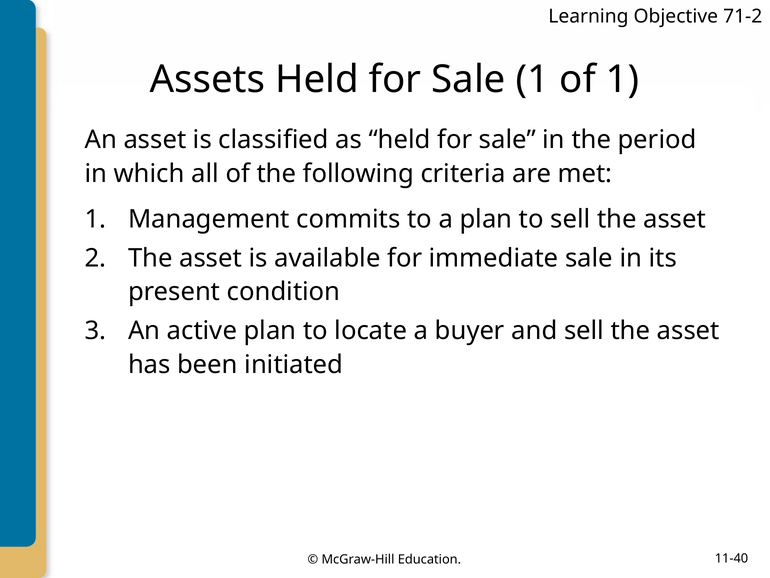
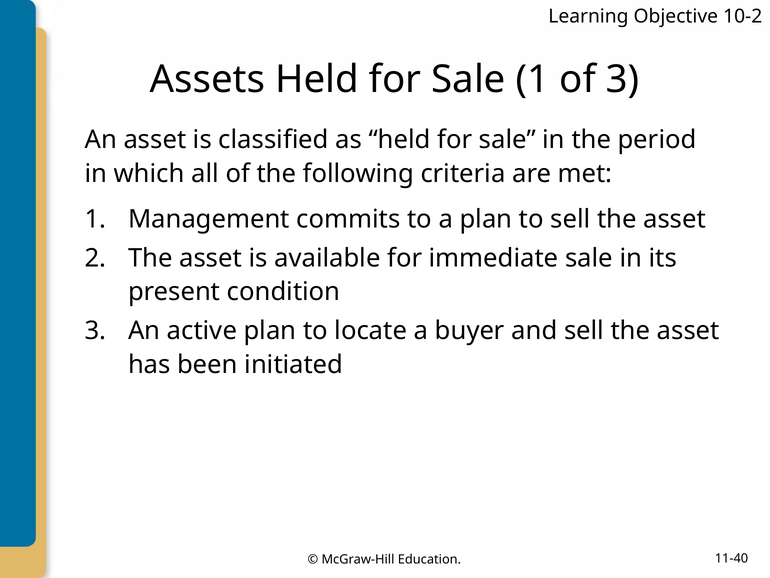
71-2: 71-2 -> 10-2
of 1: 1 -> 3
